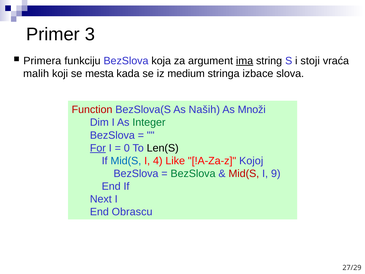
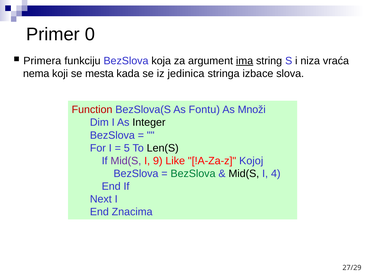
3: 3 -> 0
stoji: stoji -> niza
malih: malih -> nema
medium: medium -> jedinica
Naših: Naših -> Fontu
Integer colour: green -> black
For underline: present -> none
0: 0 -> 5
Mid(S at (126, 161) colour: blue -> purple
4: 4 -> 9
Mid(S at (244, 173) colour: red -> black
9: 9 -> 4
Obrascu: Obrascu -> Znacima
